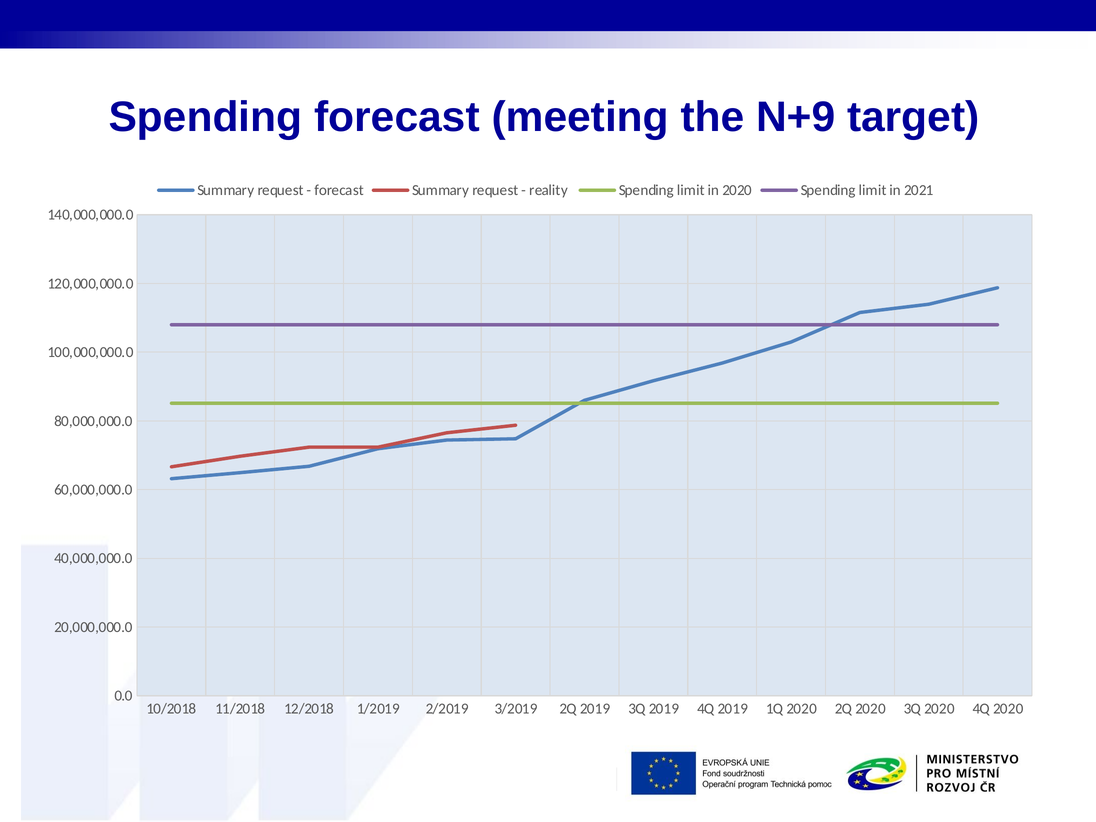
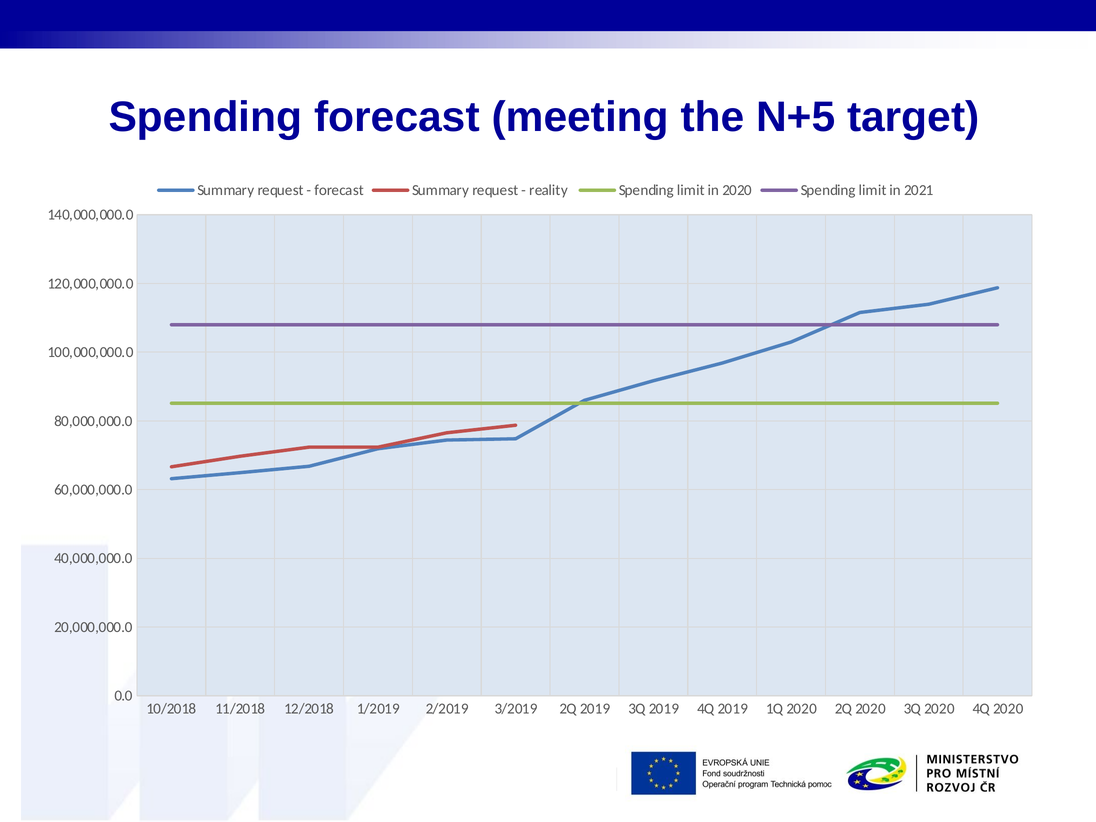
N+9: N+9 -> N+5
